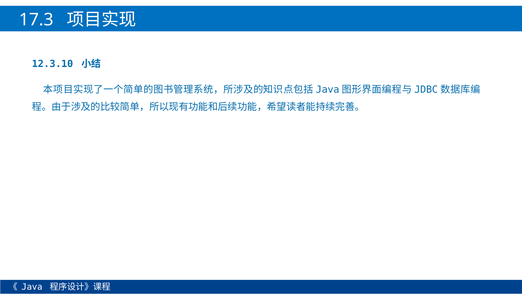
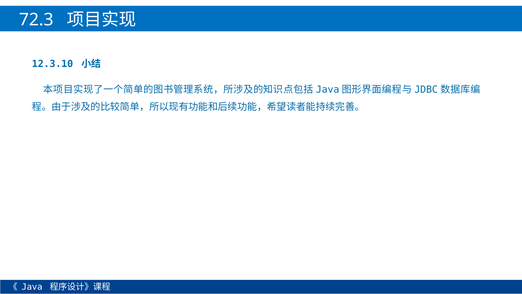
17.3: 17.3 -> 72.3
